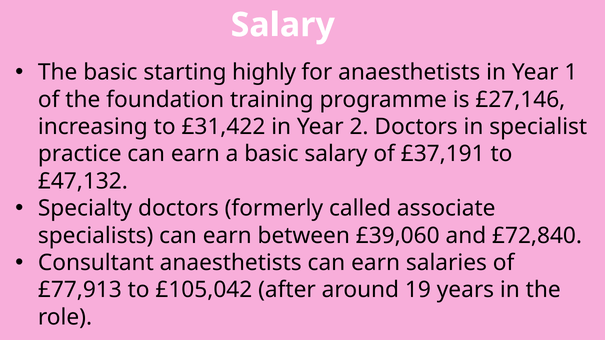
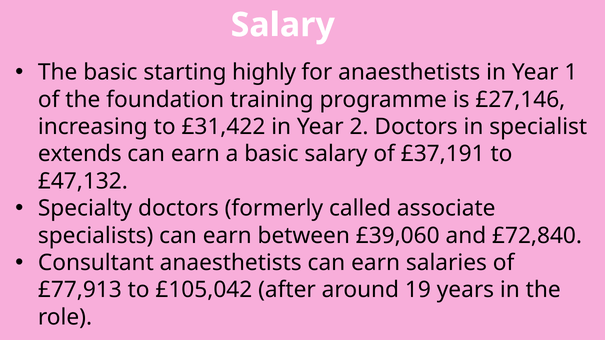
practice: practice -> extends
